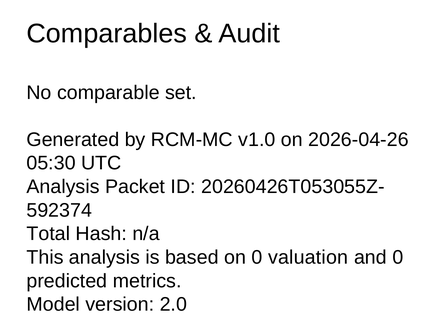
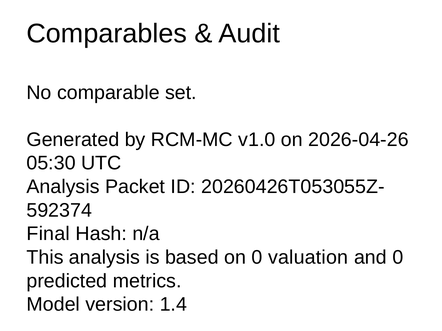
Total: Total -> Final
2.0: 2.0 -> 1.4
